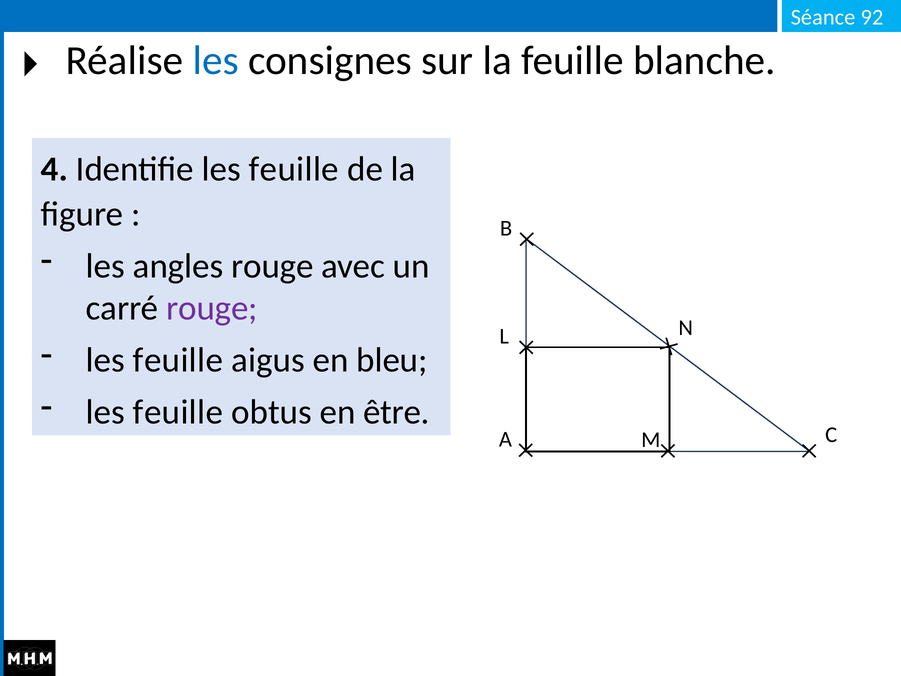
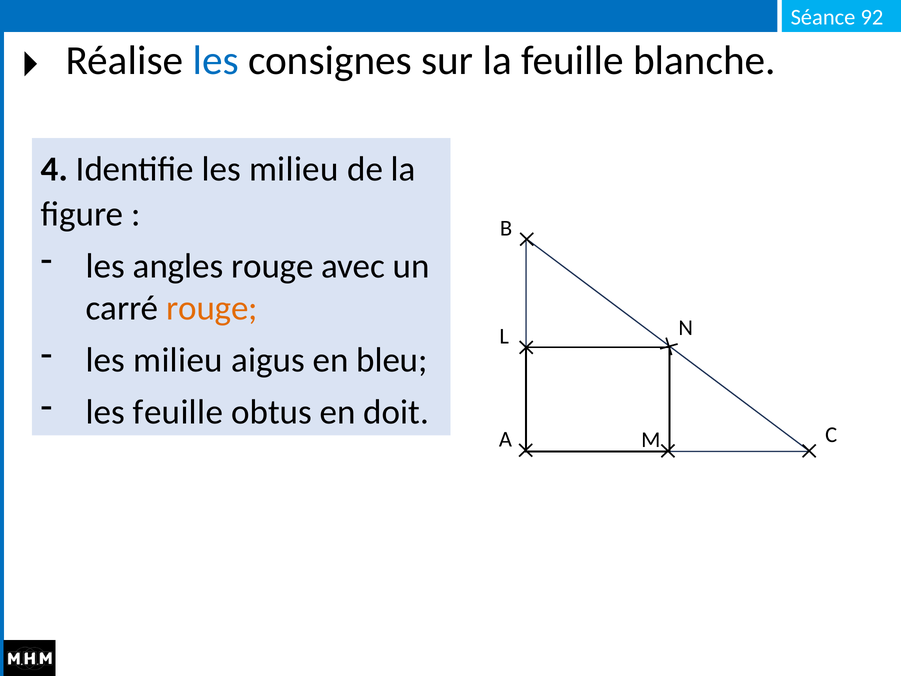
Identifie les feuille: feuille -> milieu
rouge at (212, 308) colour: purple -> orange
feuille at (178, 360): feuille -> milieu
être: être -> doit
